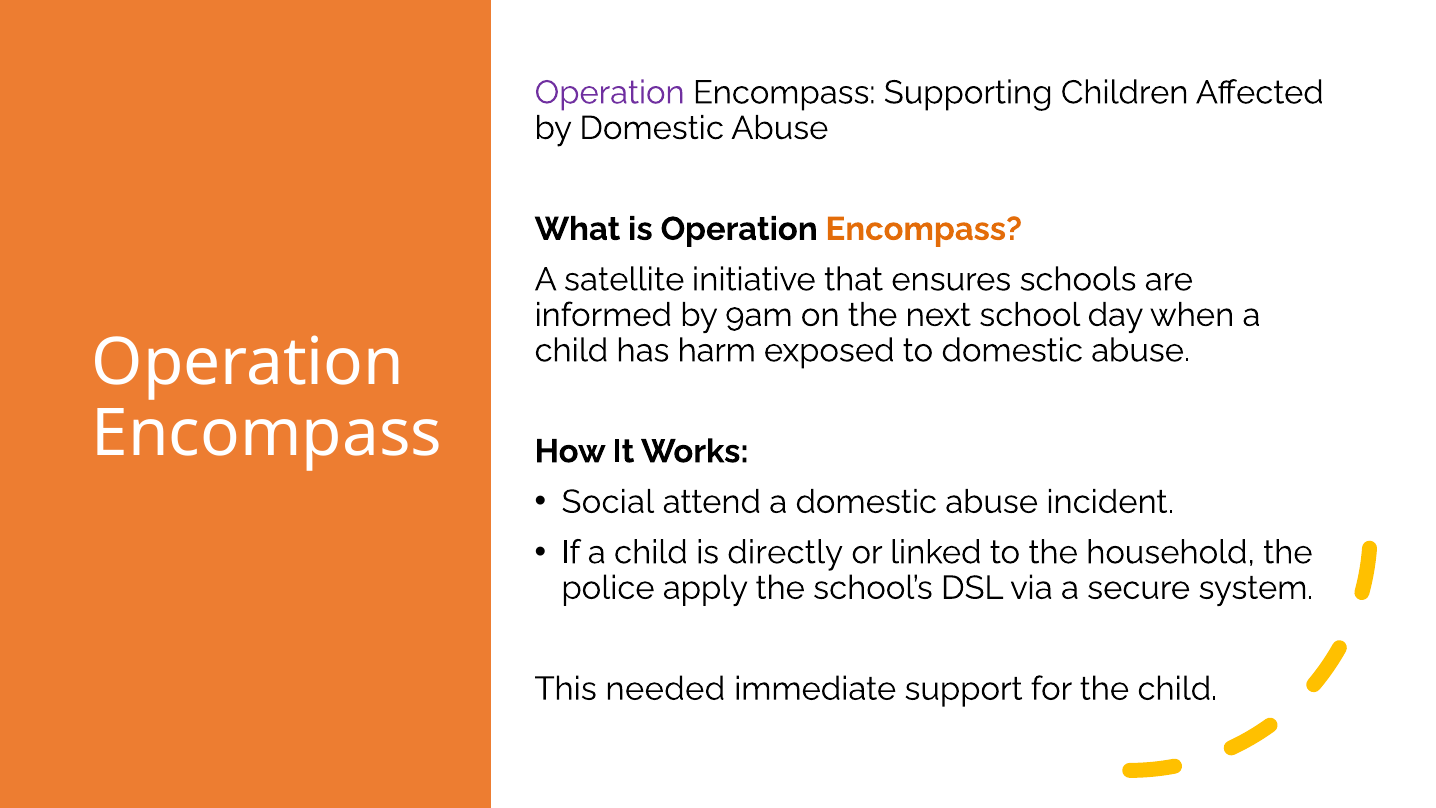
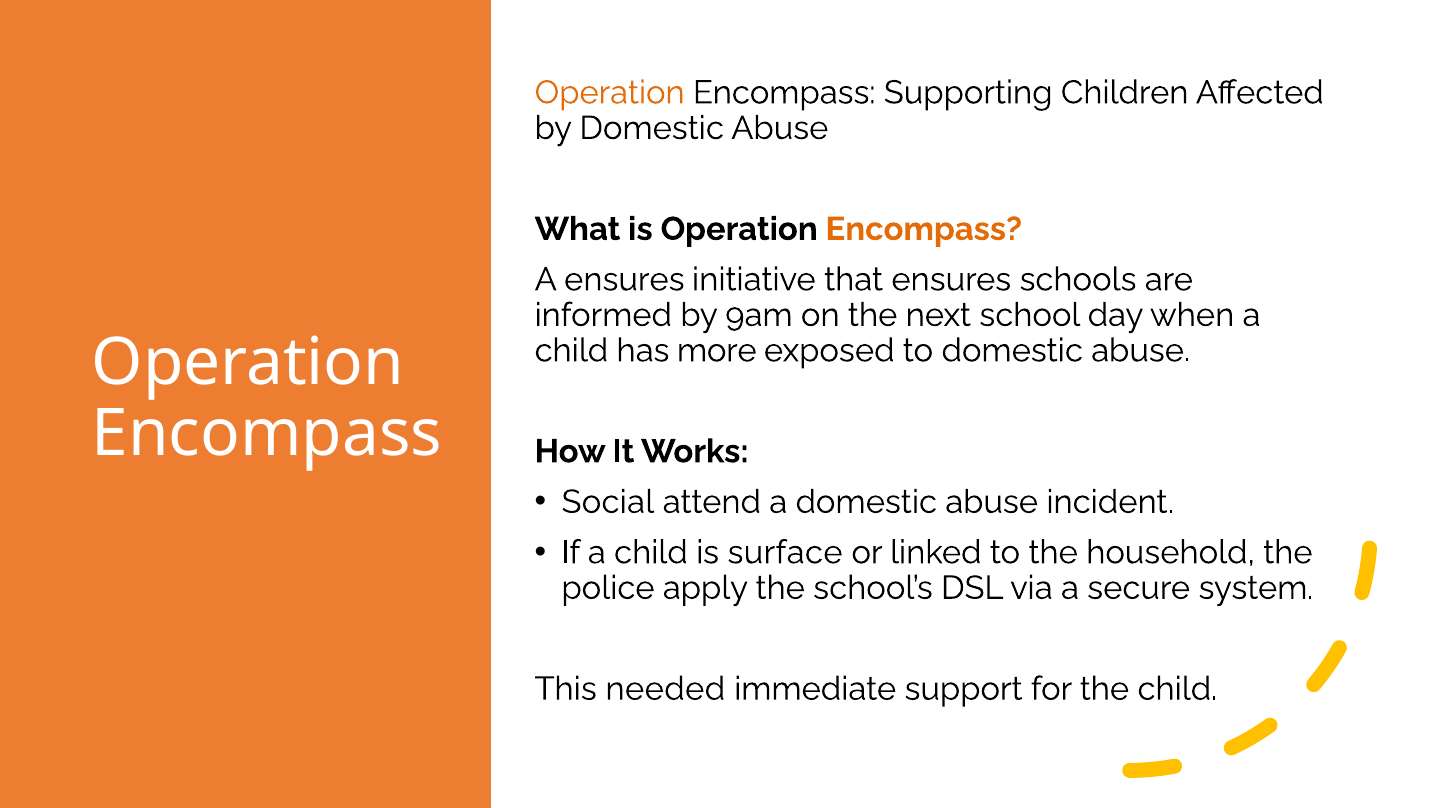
Operation at (610, 93) colour: purple -> orange
A satellite: satellite -> ensures
harm: harm -> more
directly: directly -> surface
